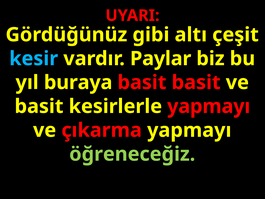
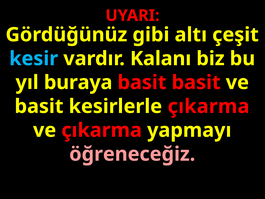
Paylar: Paylar -> Kalanı
kesirlerle yapmayı: yapmayı -> çıkarma
öğreneceğiz colour: light green -> pink
